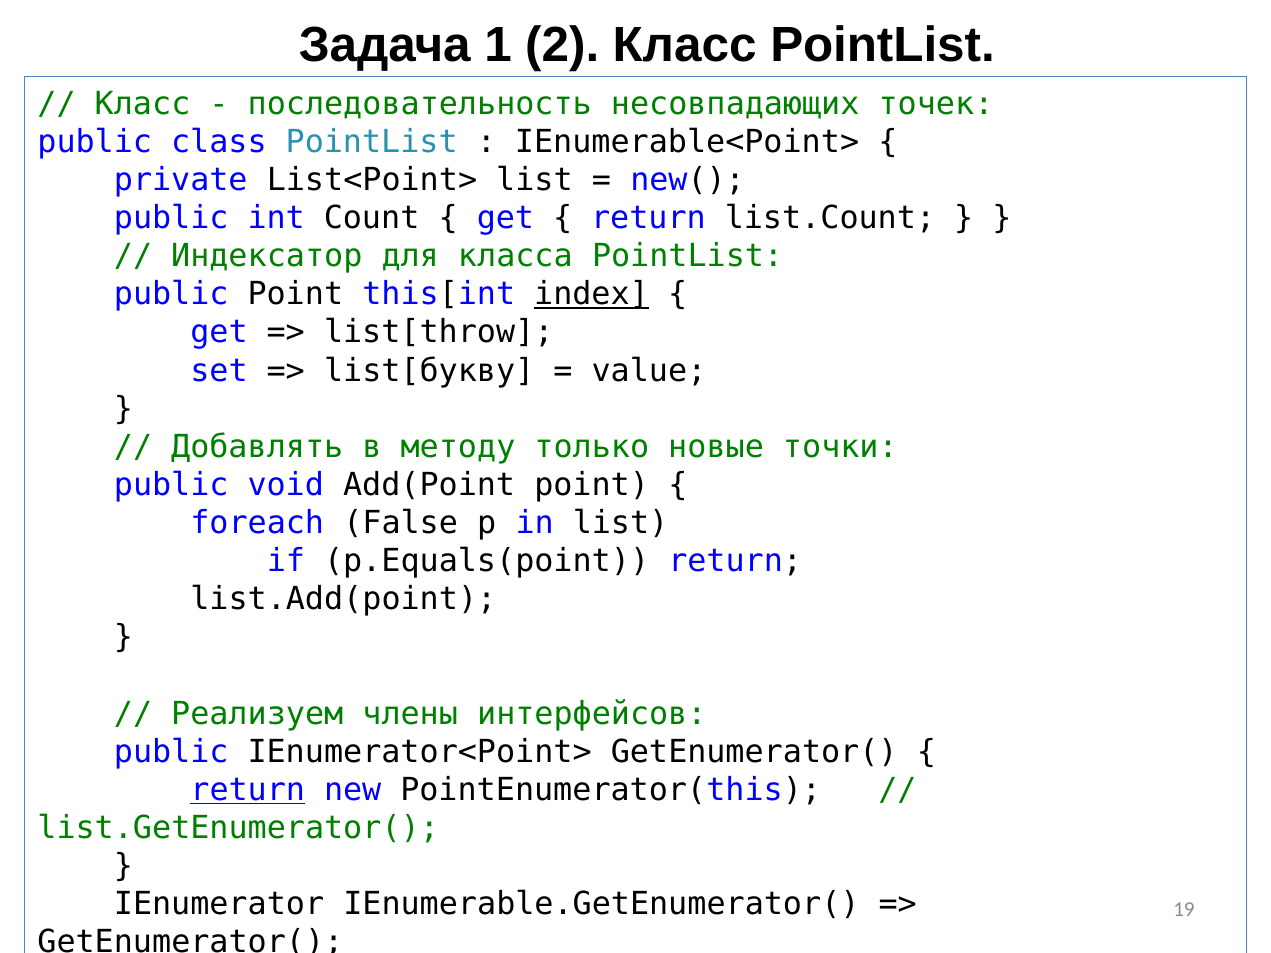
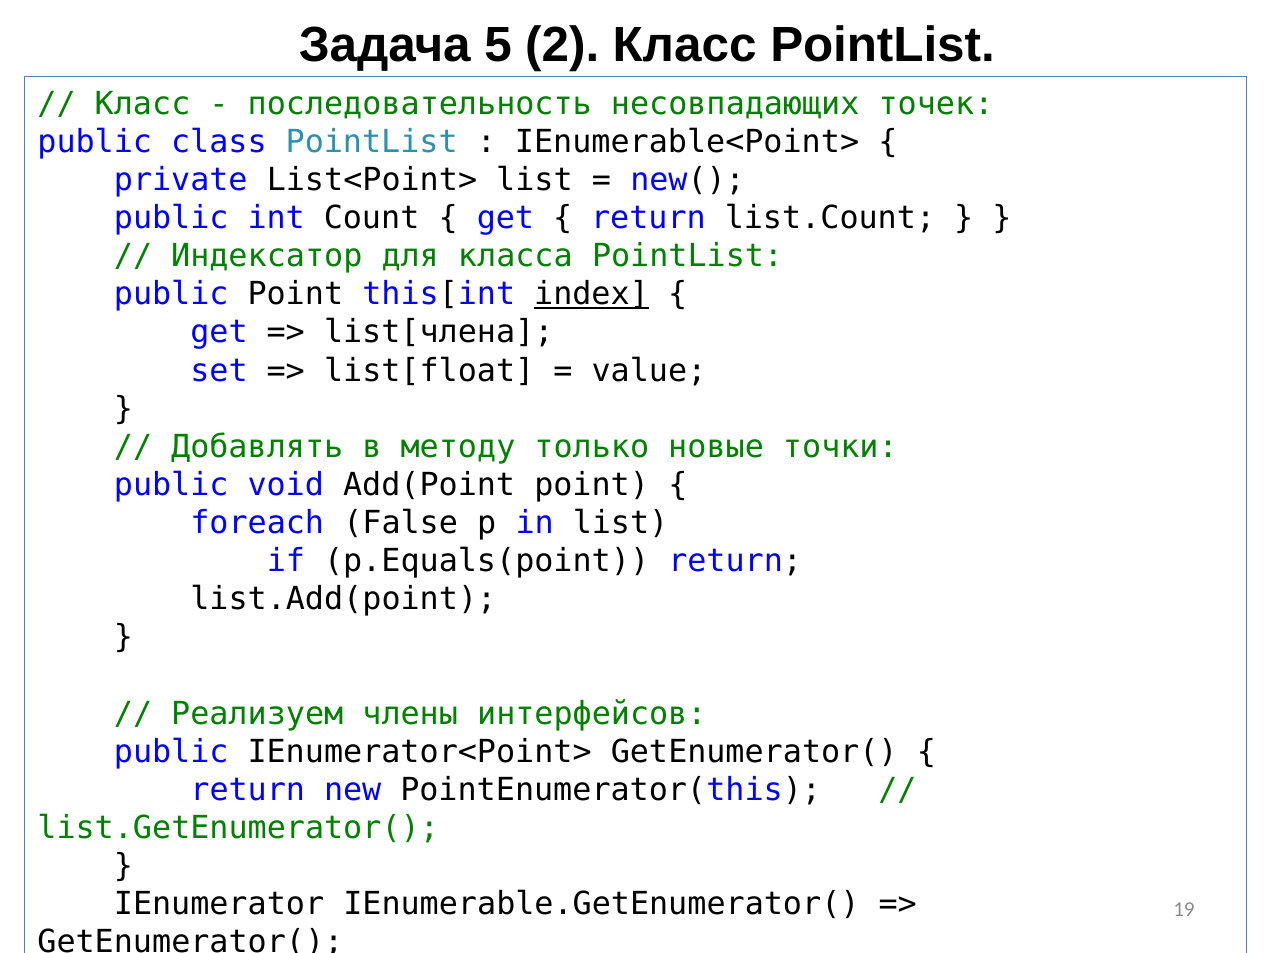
1: 1 -> 5
list[throw: list[throw -> list[члена
list[букву: list[букву -> list[float
return at (248, 790) underline: present -> none
